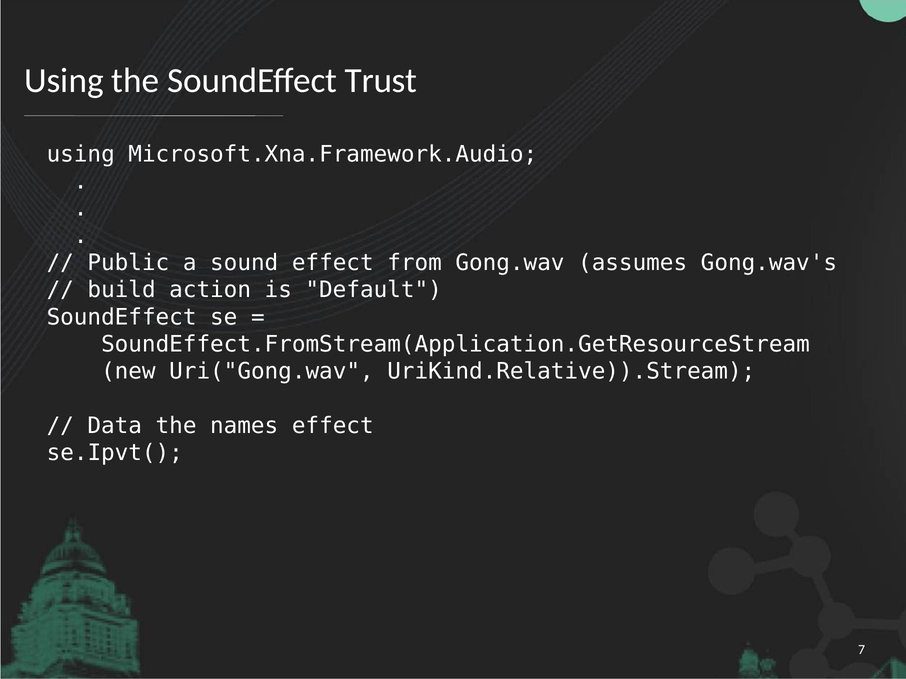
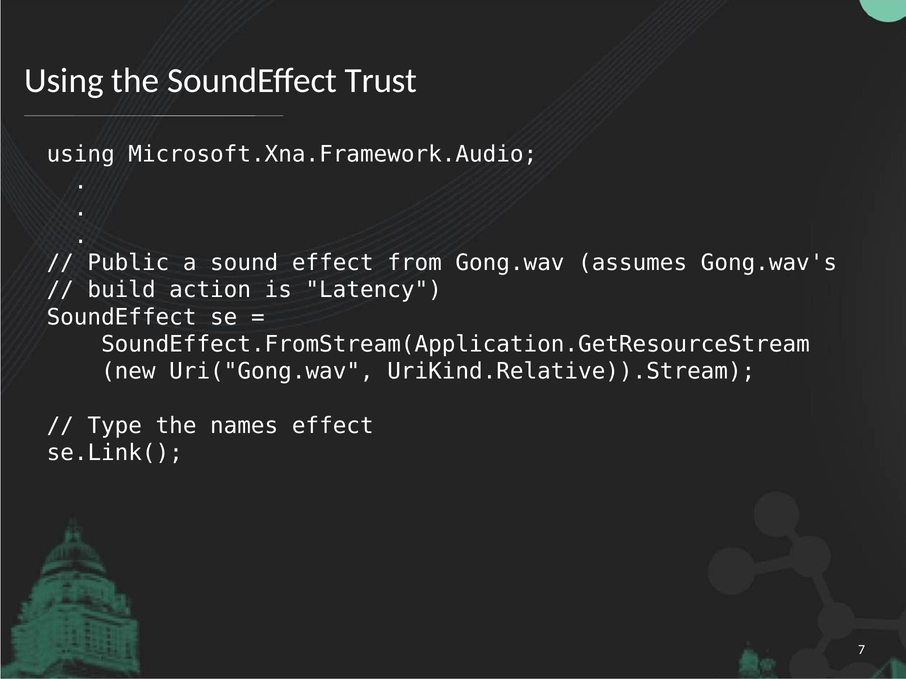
Default: Default -> Latency
Data: Data -> Type
se.Ipvt(: se.Ipvt( -> se.Link(
